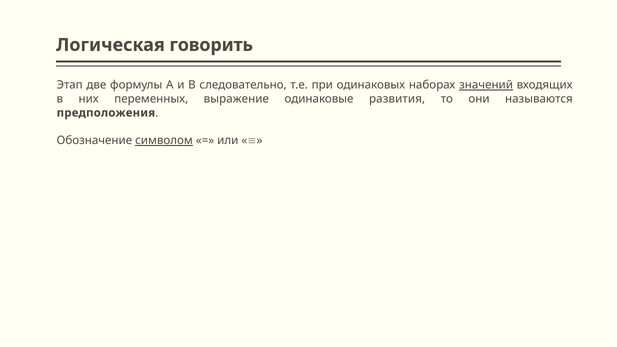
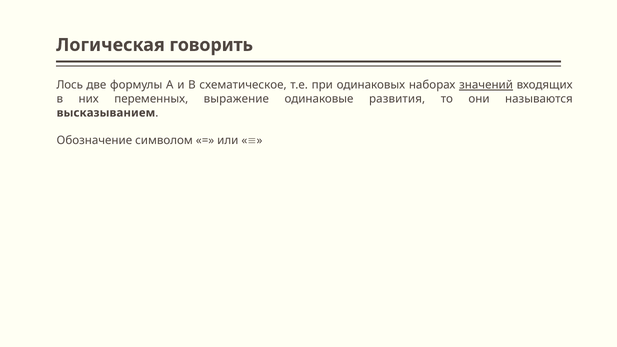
Этап: Этап -> Лось
следовательно: следовательно -> схематическое
предположения: предположения -> высказыванием
символом underline: present -> none
